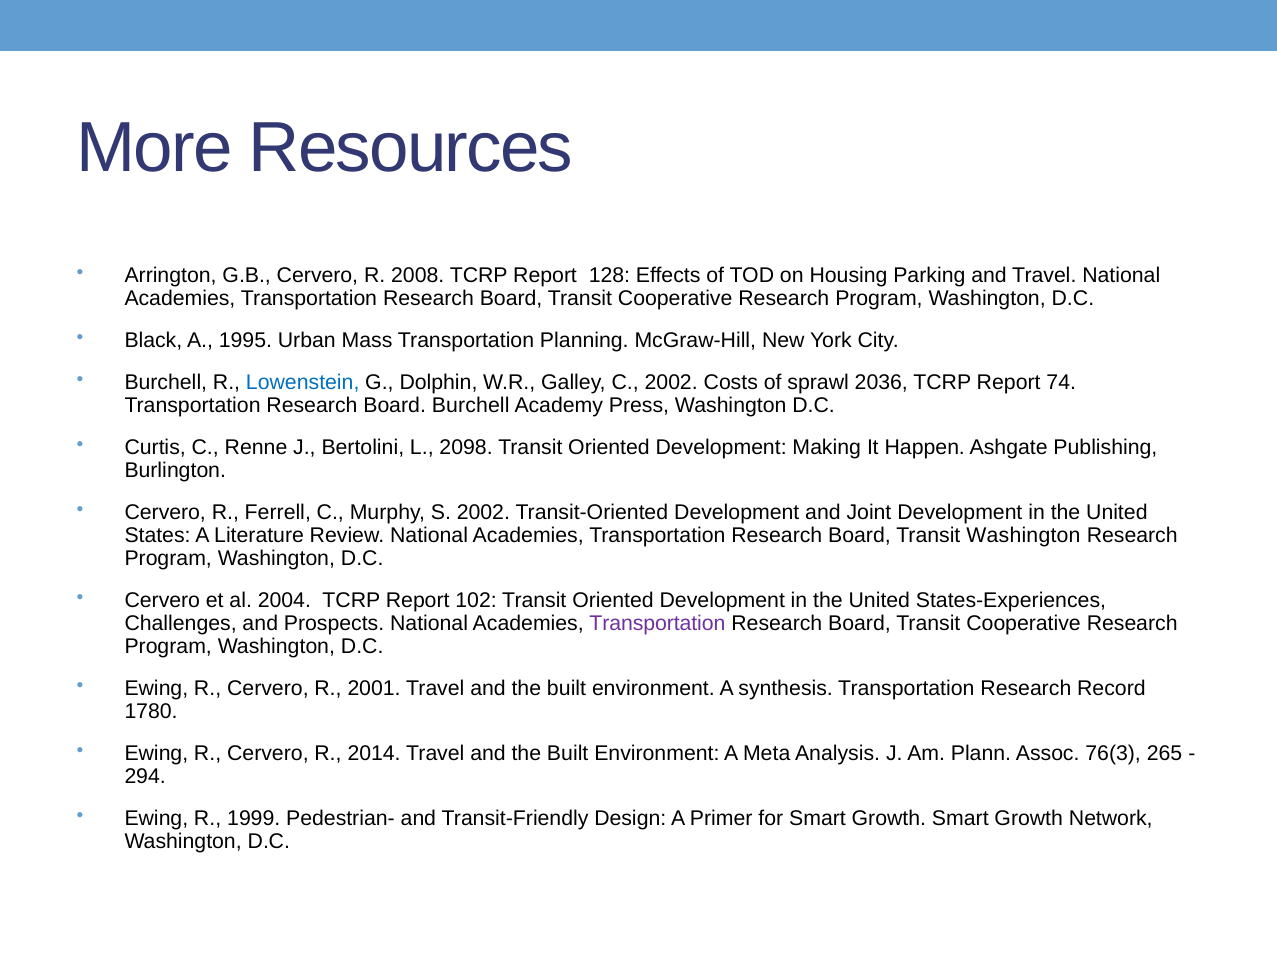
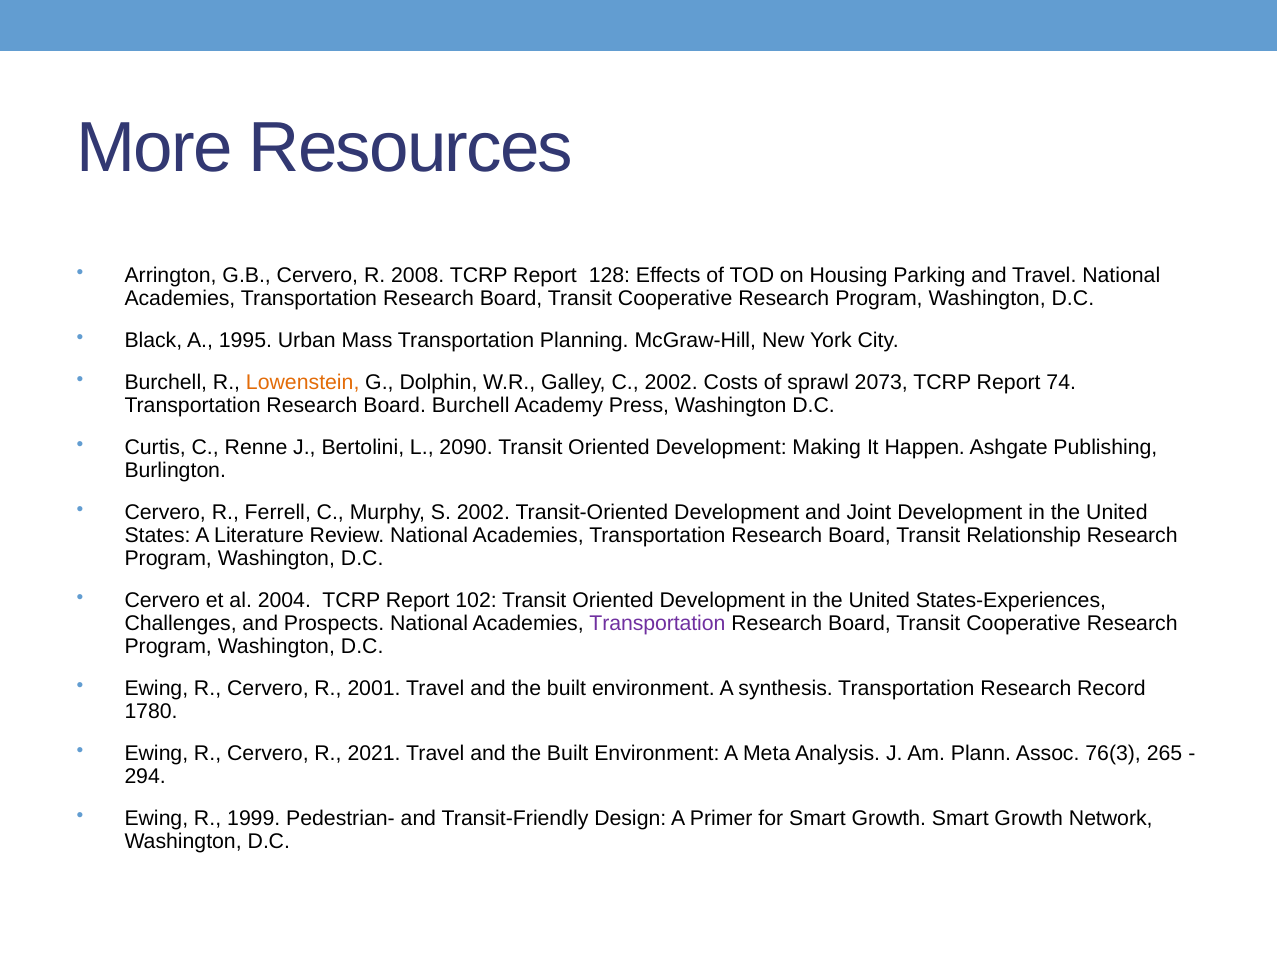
Lowenstein colour: blue -> orange
2036: 2036 -> 2073
2098: 2098 -> 2090
Transit Washington: Washington -> Relationship
2014: 2014 -> 2021
